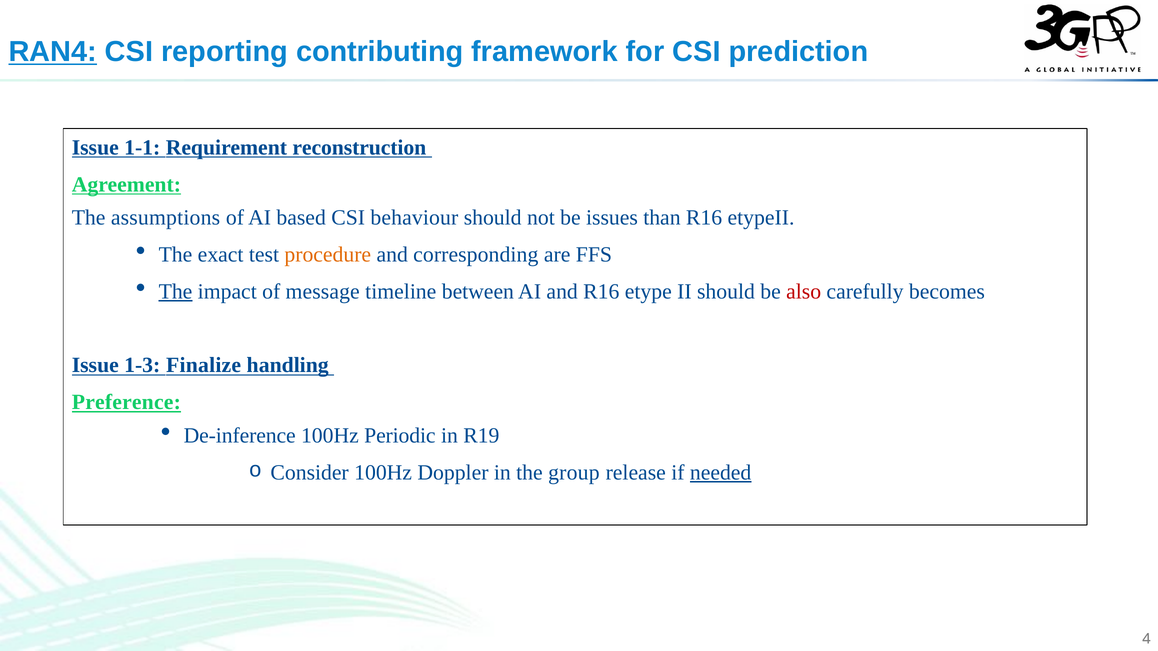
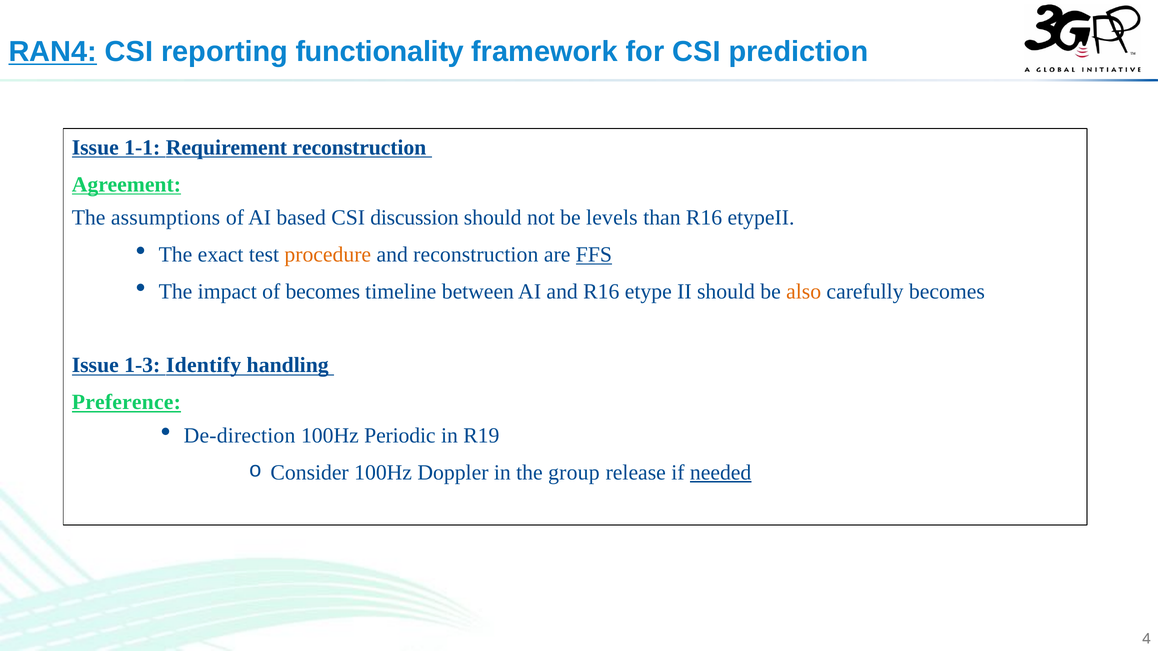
contributing: contributing -> functionality
behaviour: behaviour -> discussion
issues: issues -> levels
and corresponding: corresponding -> reconstruction
FFS underline: none -> present
The at (176, 292) underline: present -> none
of message: message -> becomes
also colour: red -> orange
Finalize: Finalize -> Identify
De-inference: De-inference -> De-direction
